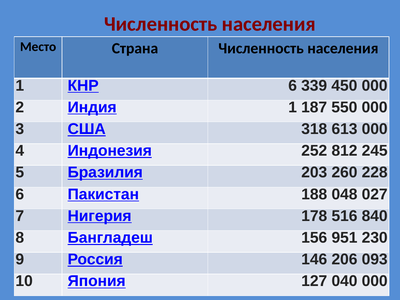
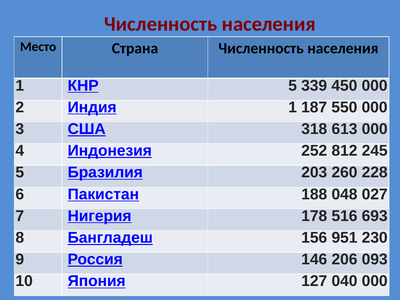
КНР 6: 6 -> 5
840: 840 -> 693
